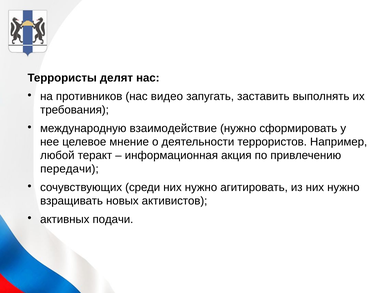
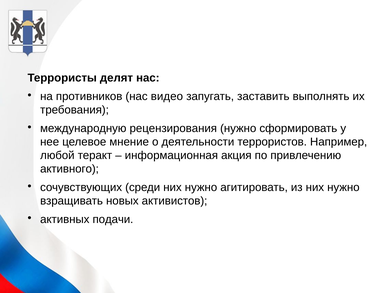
взаимодействие: взаимодействие -> рецензирования
передачи: передачи -> активного
